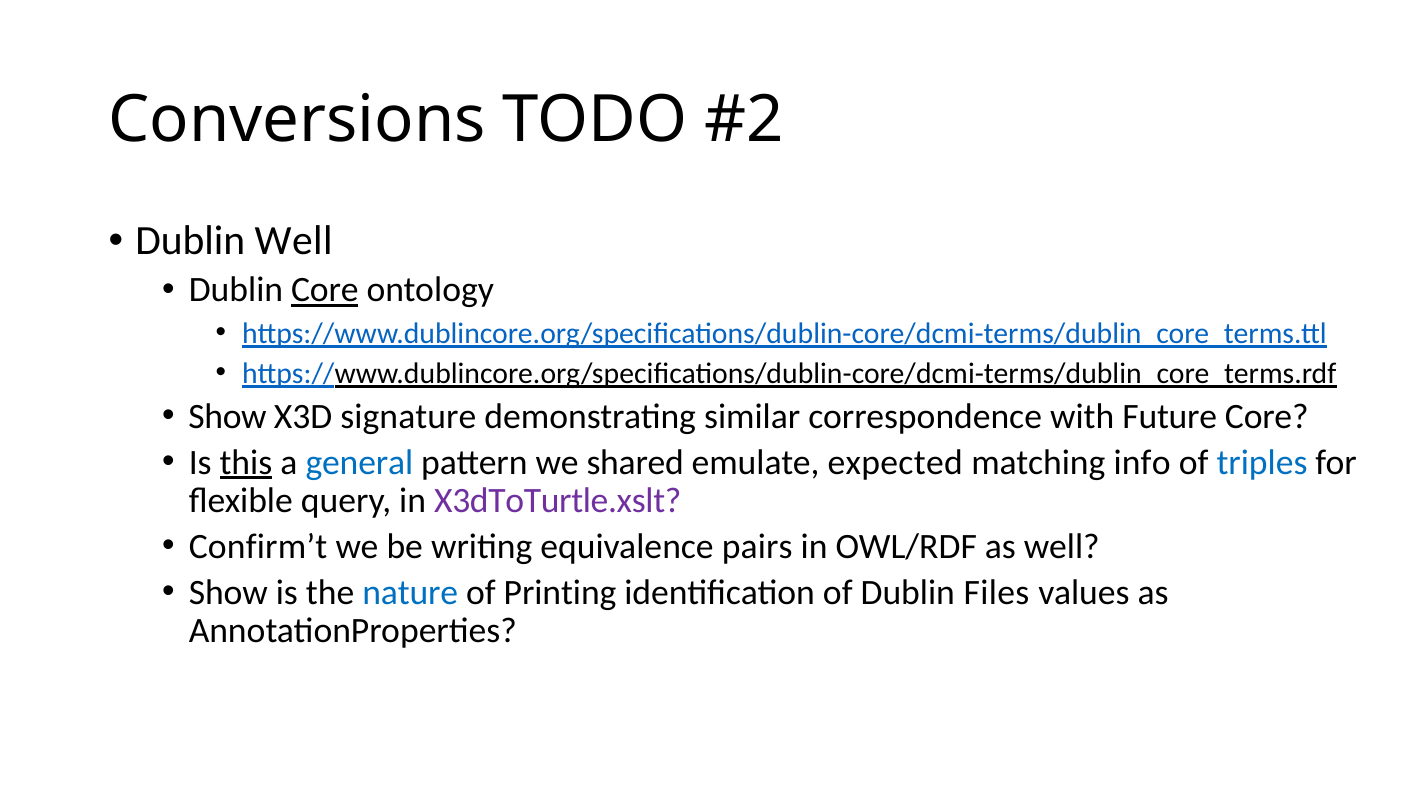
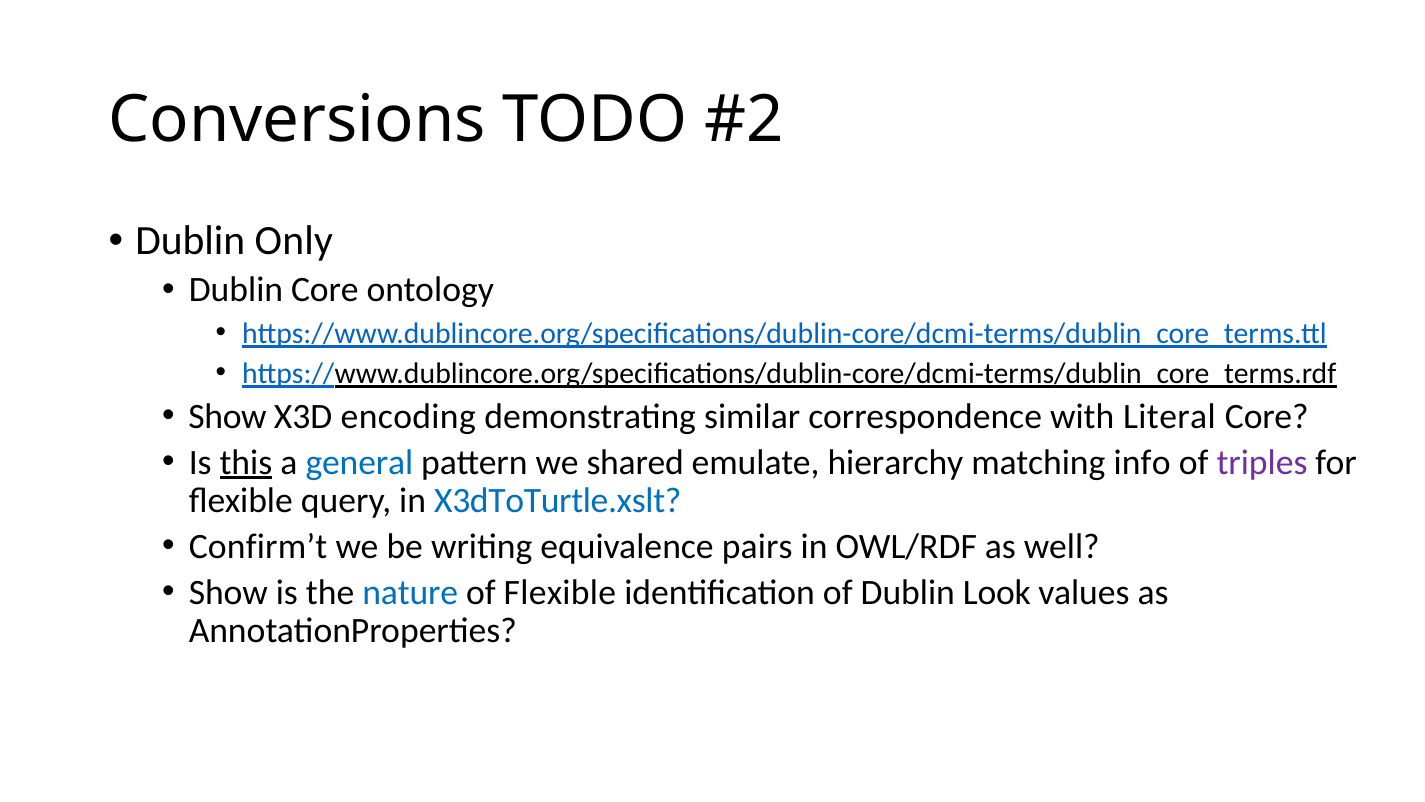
Dublin Well: Well -> Only
Core at (325, 290) underline: present -> none
signature: signature -> encoding
Future: Future -> Literal
expected: expected -> hierarchy
triples colour: blue -> purple
X3dToTurtle.xslt colour: purple -> blue
of Printing: Printing -> Flexible
Files: Files -> Look
